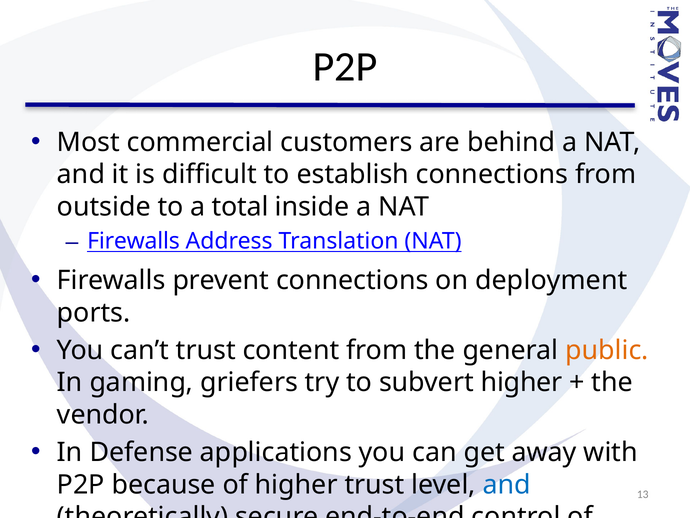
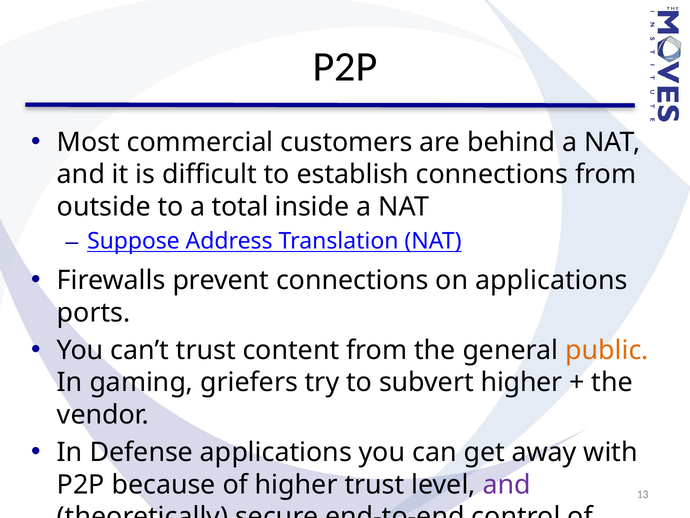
Firewalls at (133, 241): Firewalls -> Suppose
on deployment: deployment -> applications
and at (507, 484) colour: blue -> purple
